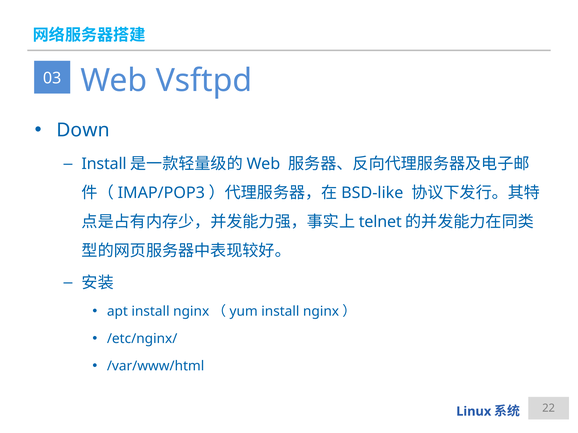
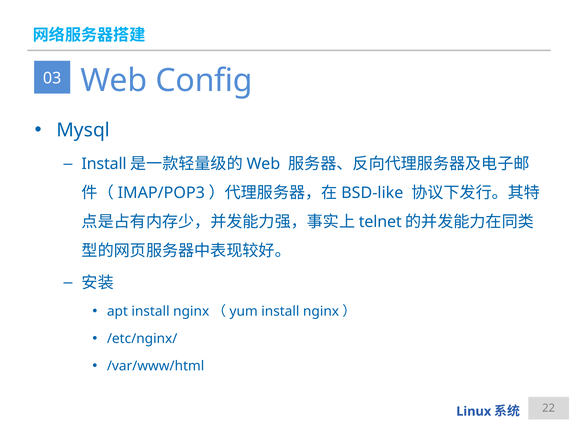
Vsftpd: Vsftpd -> Config
Down: Down -> Mysql
